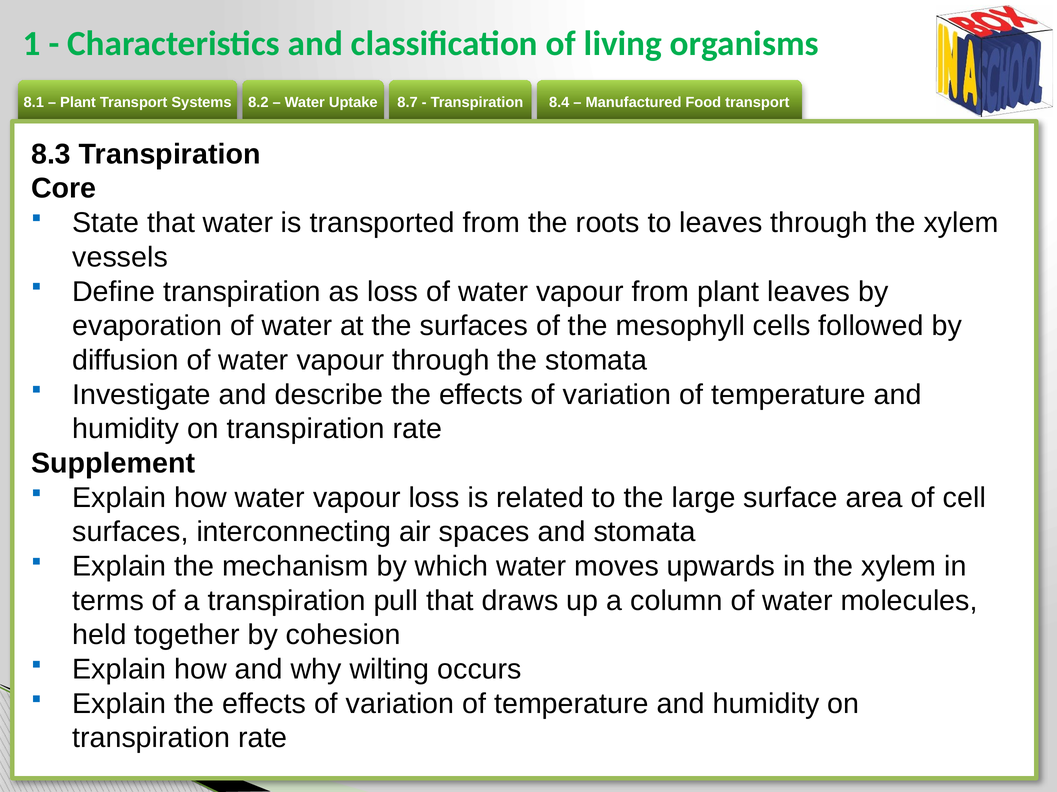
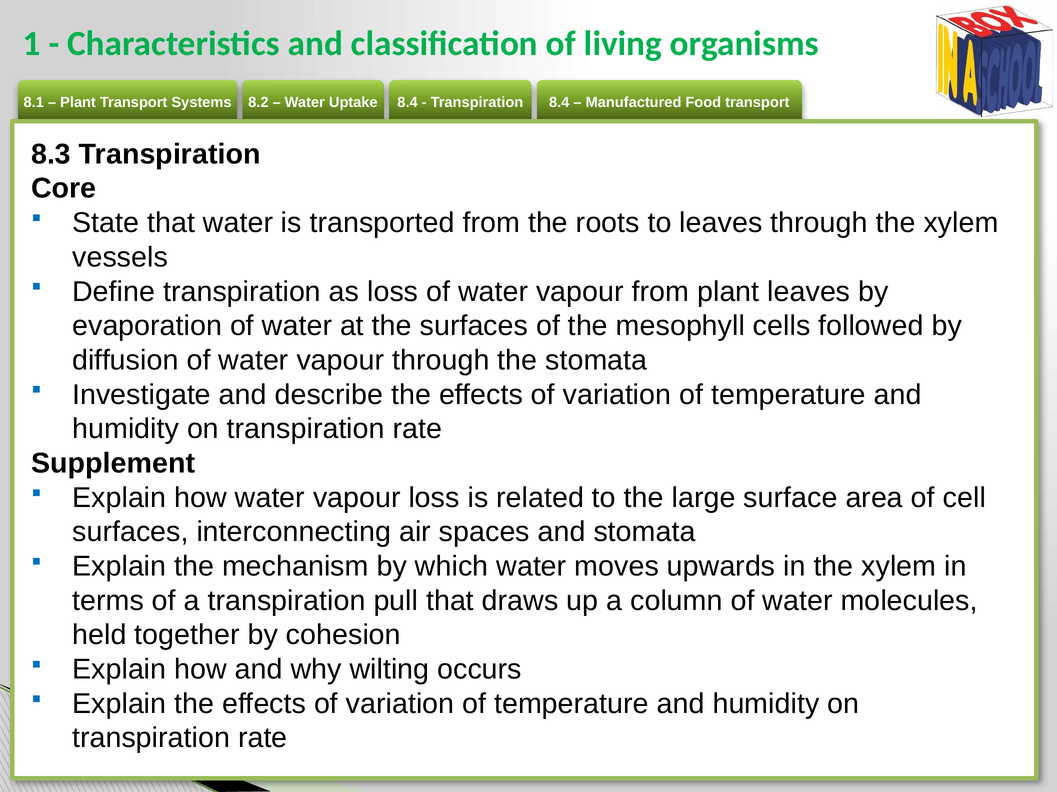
8.7 at (408, 103): 8.7 -> 8.4
